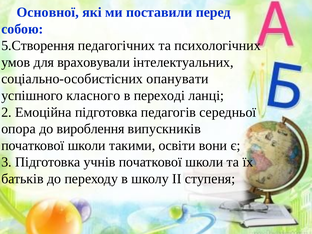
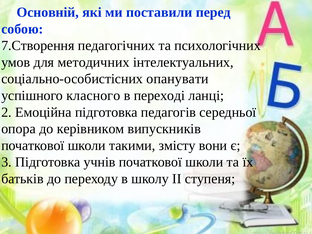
Основної: Основної -> Основній
5.Створення: 5.Створення -> 7.Створення
враховували: враховували -> методичних
вироблення: вироблення -> керівником
освіти: освіти -> змісту
